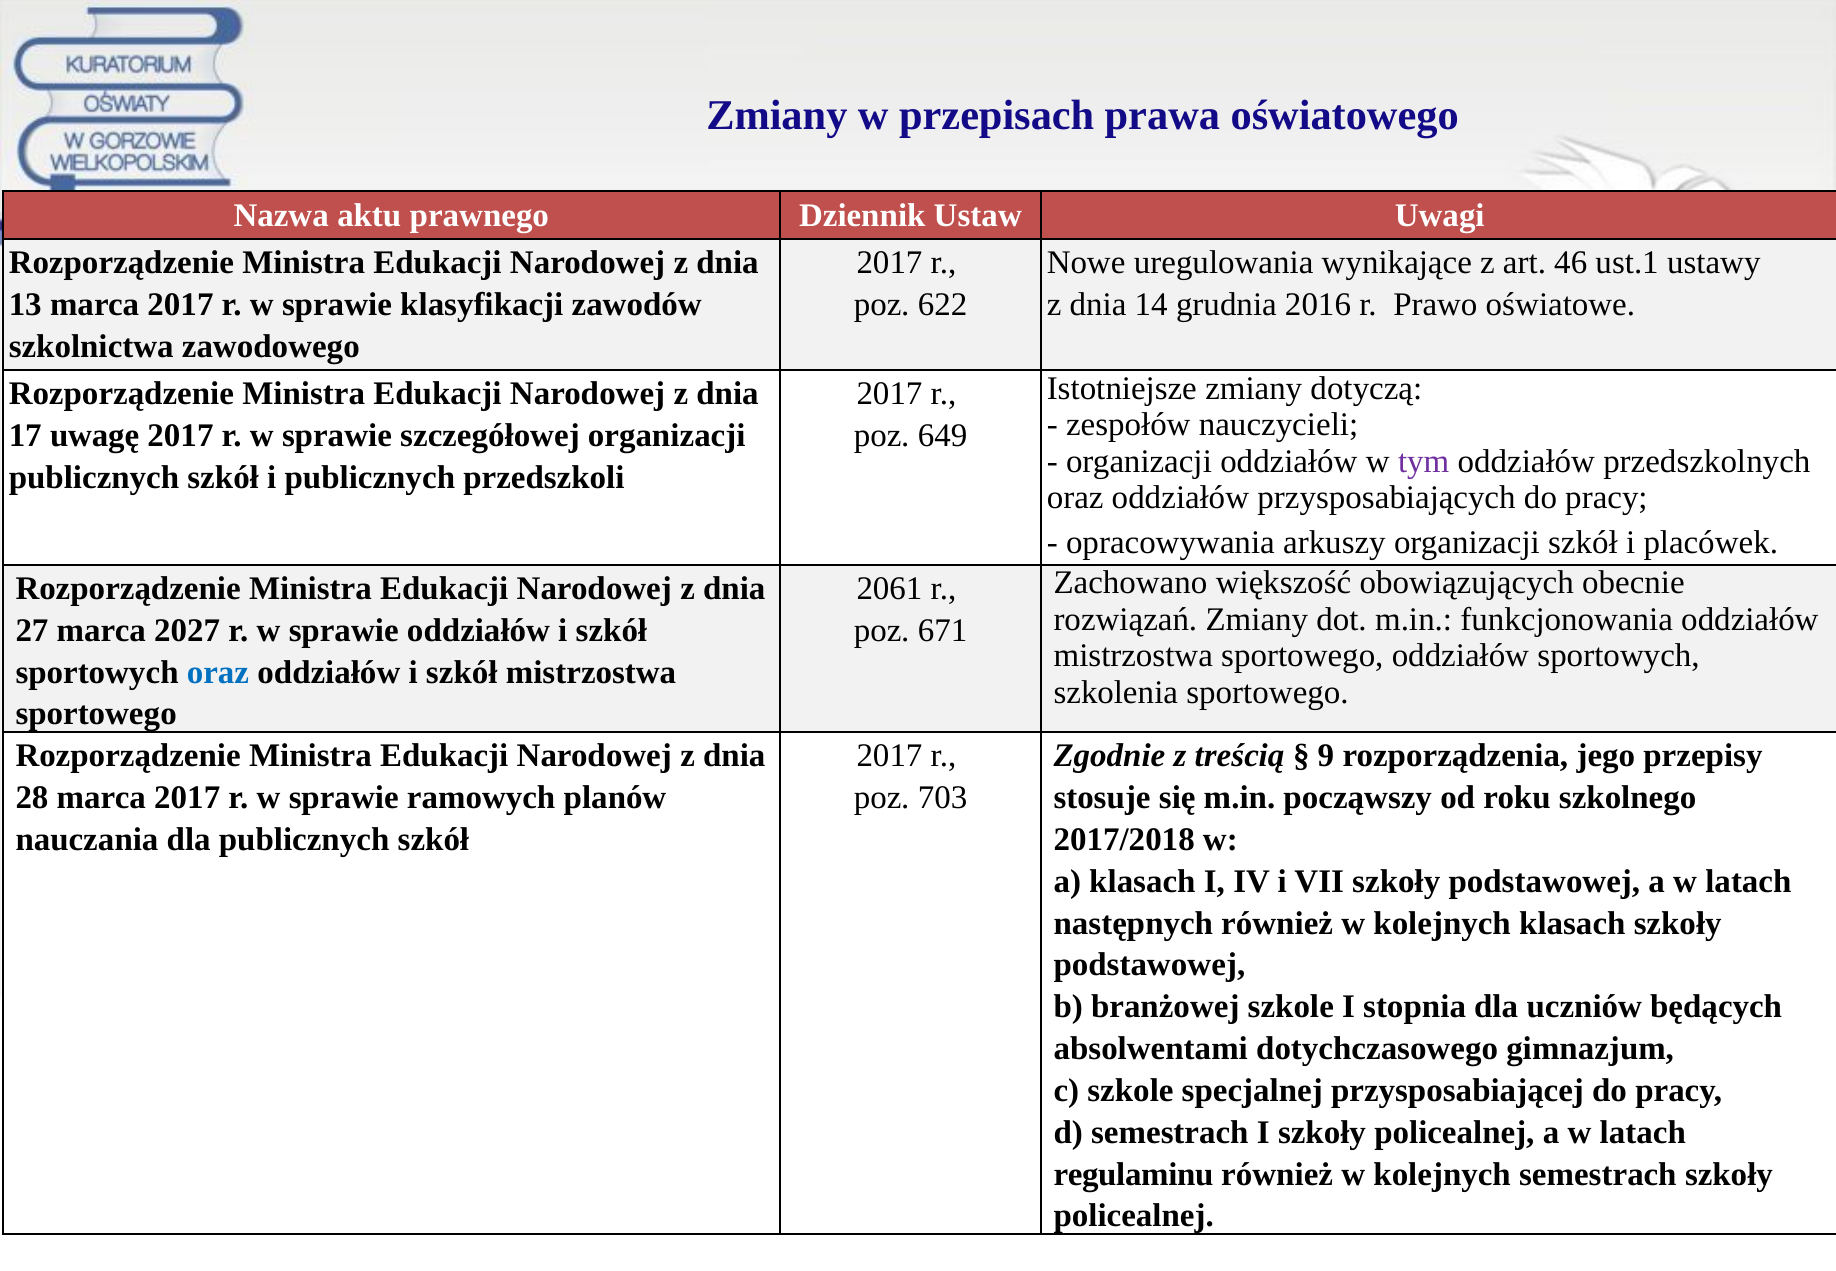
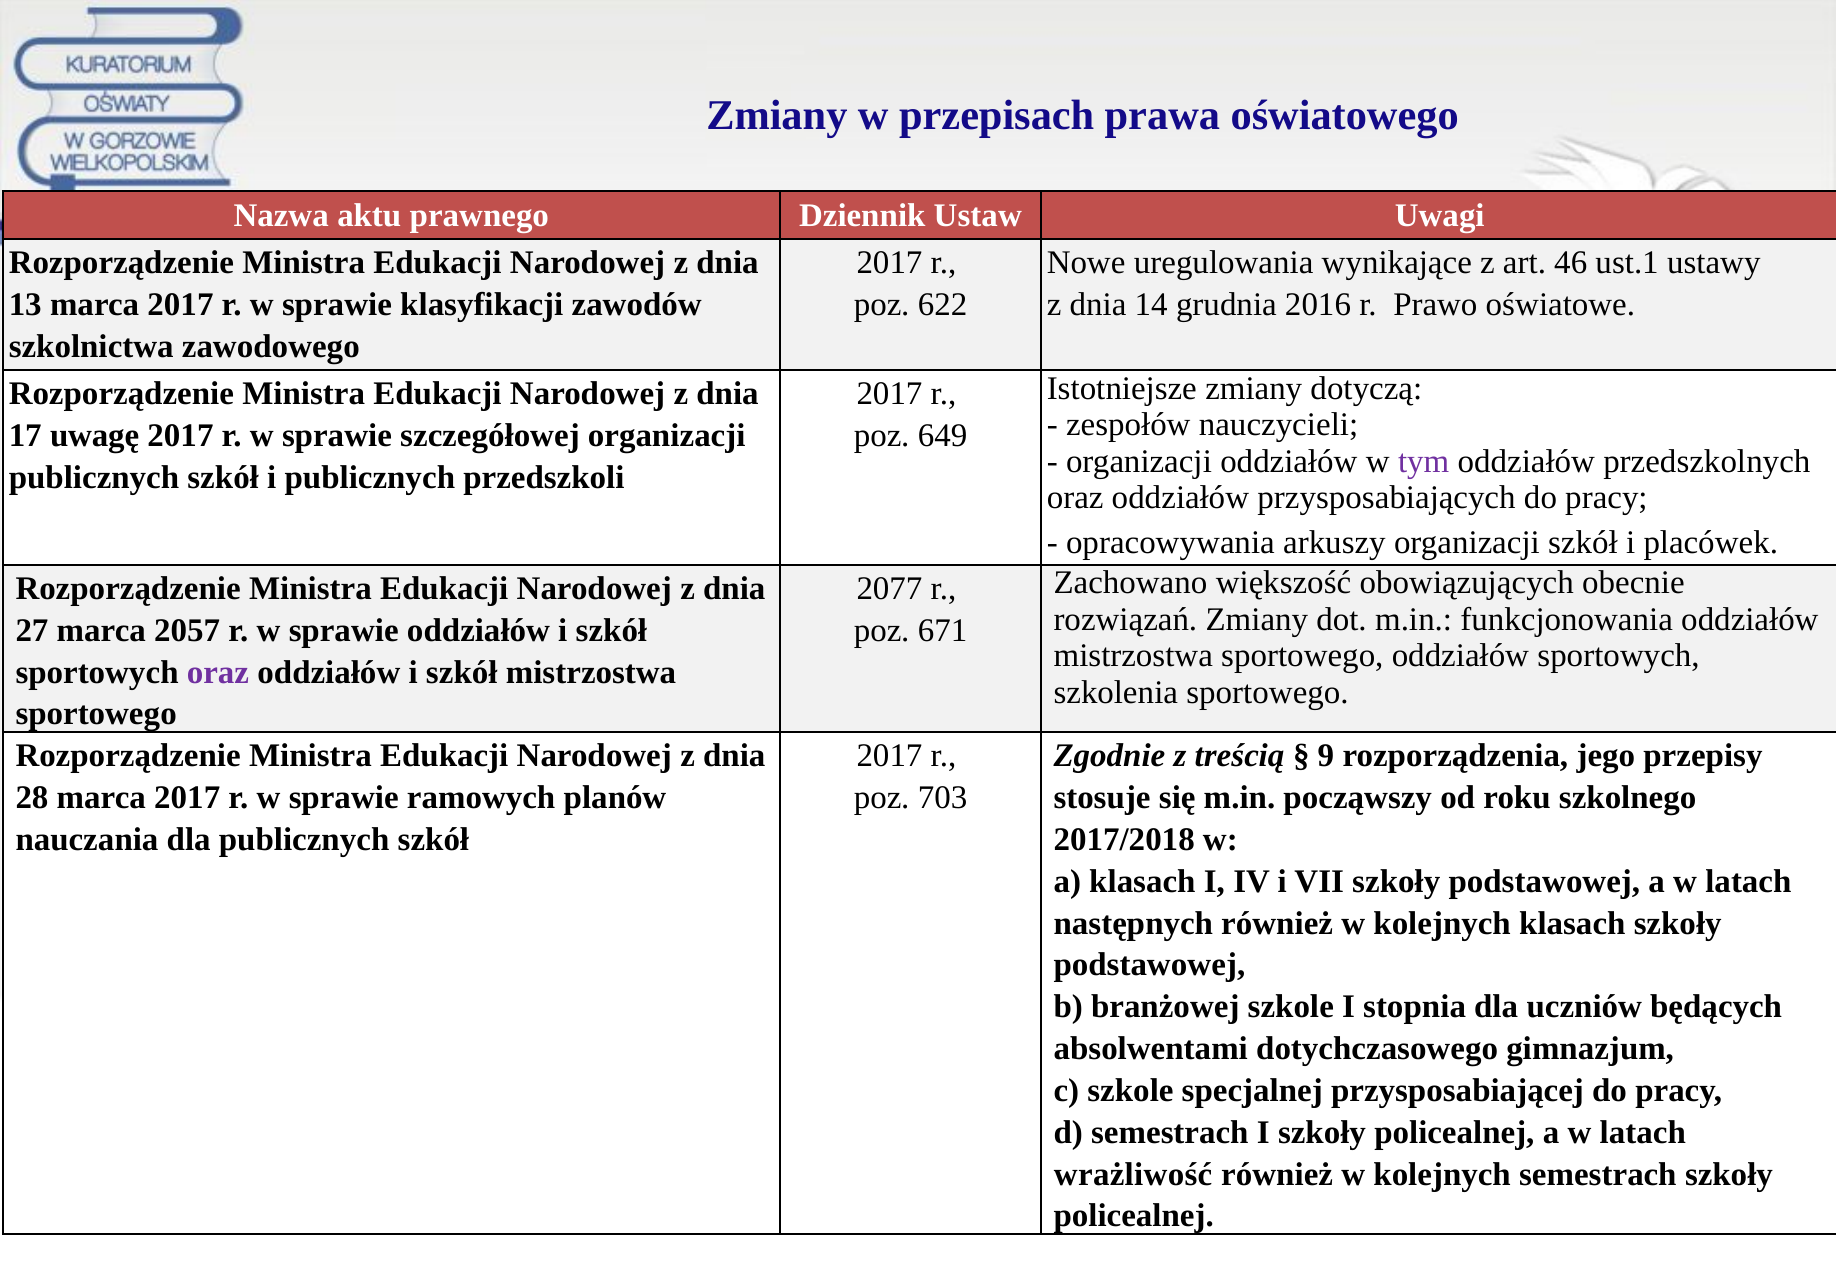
2061: 2061 -> 2077
2027: 2027 -> 2057
oraz at (218, 672) colour: blue -> purple
regulaminu: regulaminu -> wrażliwość
